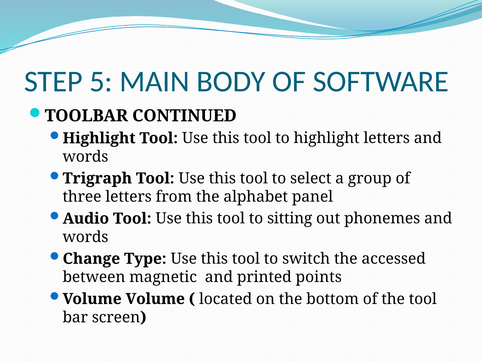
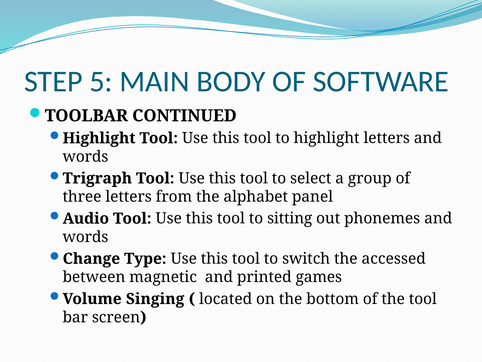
points: points -> games
Volume Volume: Volume -> Singing
